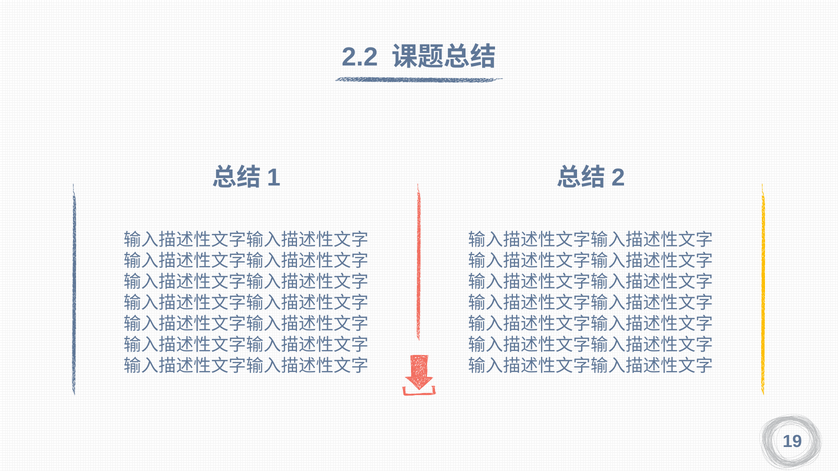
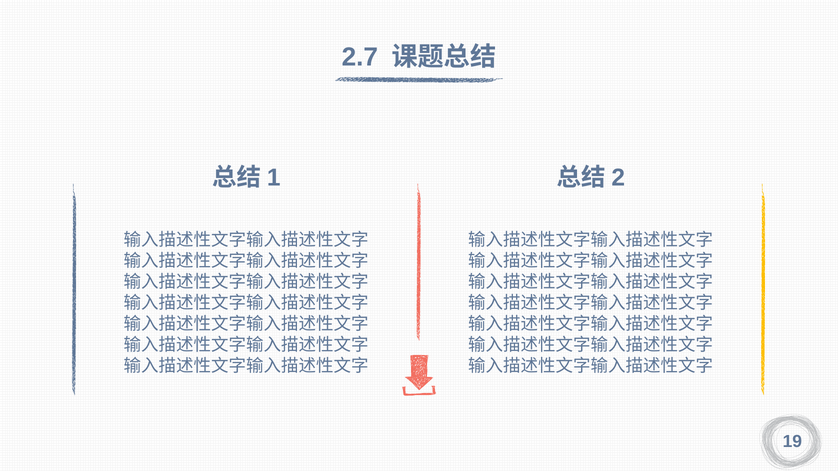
2.2: 2.2 -> 2.7
